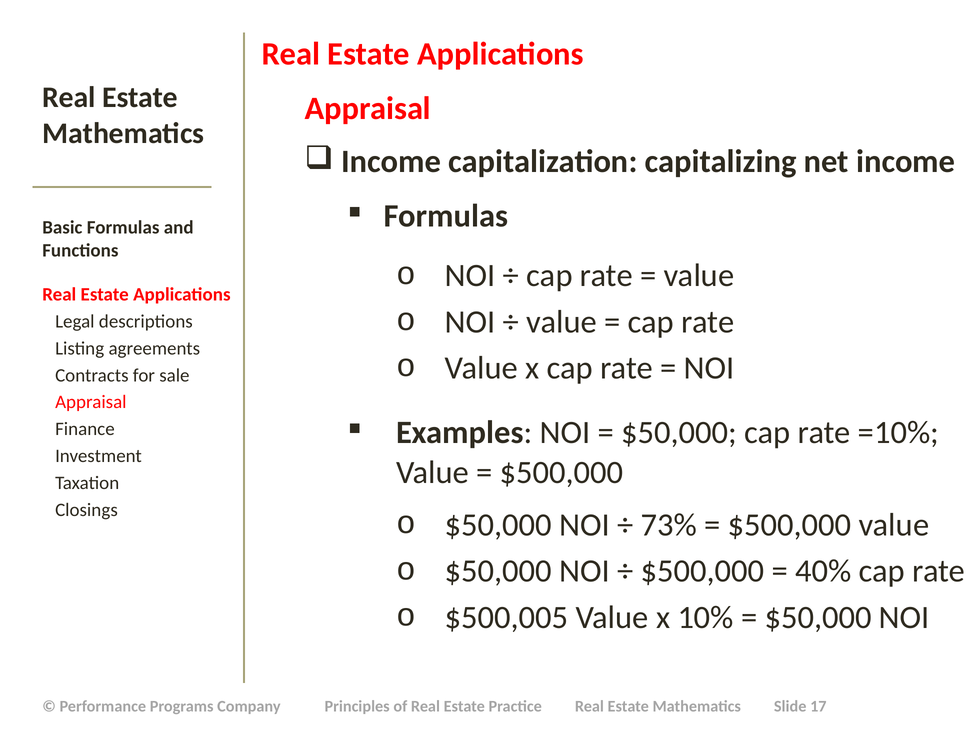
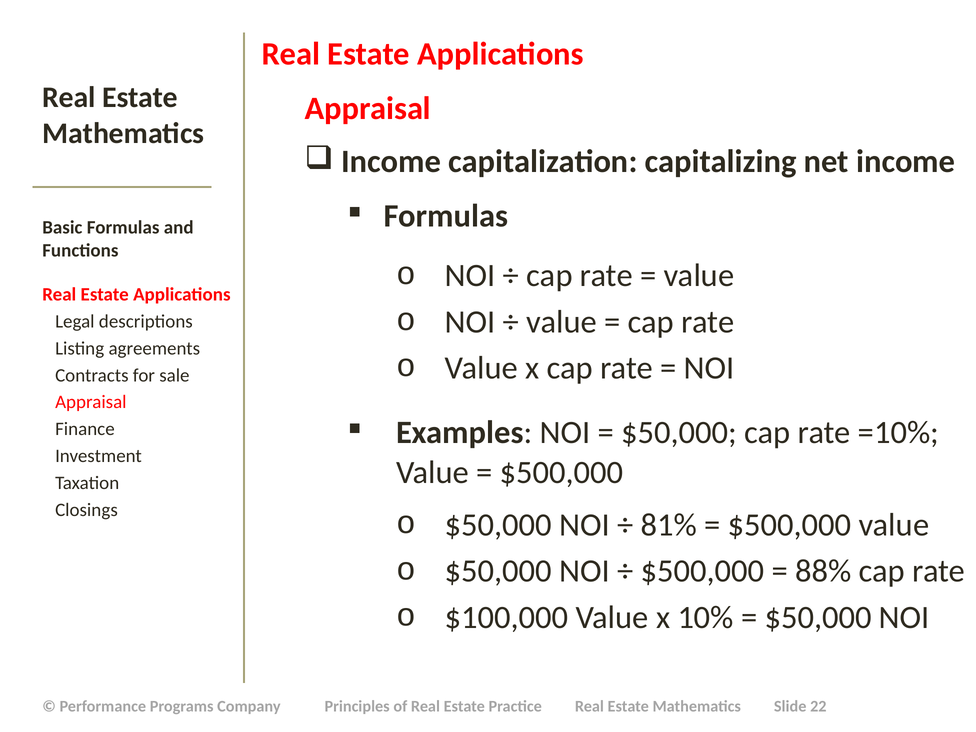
73%: 73% -> 81%
40%: 40% -> 88%
$500,005: $500,005 -> $100,000
17: 17 -> 22
